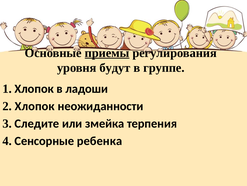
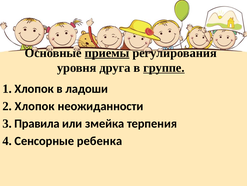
будут: будут -> друга
группе underline: none -> present
Следите: Следите -> Правила
